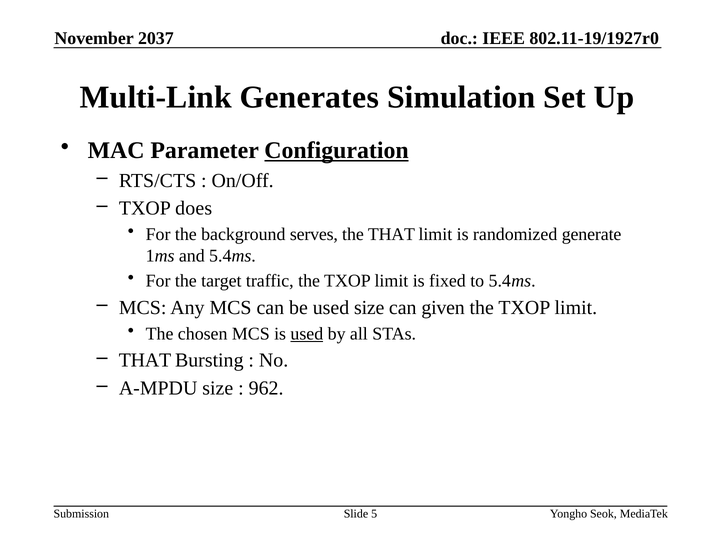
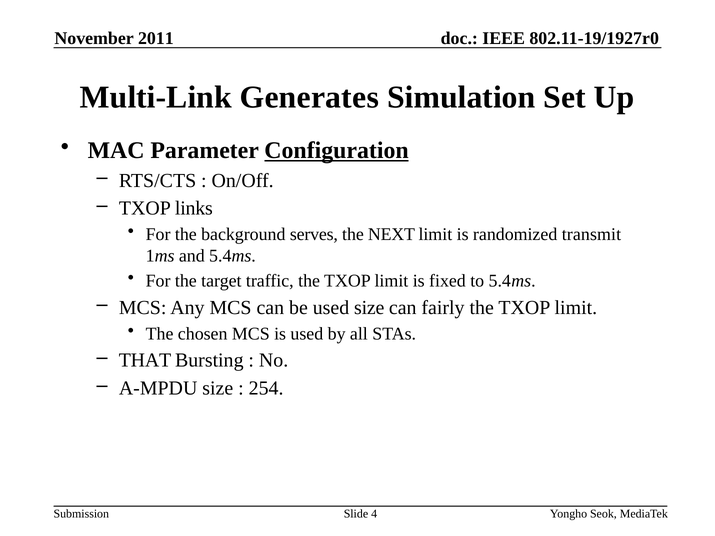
2037: 2037 -> 2011
does: does -> links
the THAT: THAT -> NEXT
generate: generate -> transmit
given: given -> fairly
used at (307, 334) underline: present -> none
962: 962 -> 254
5: 5 -> 4
